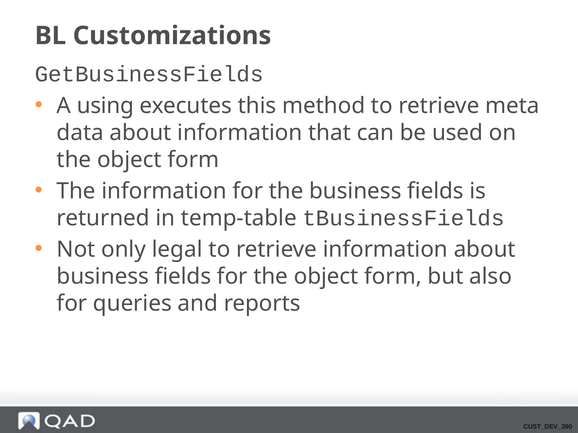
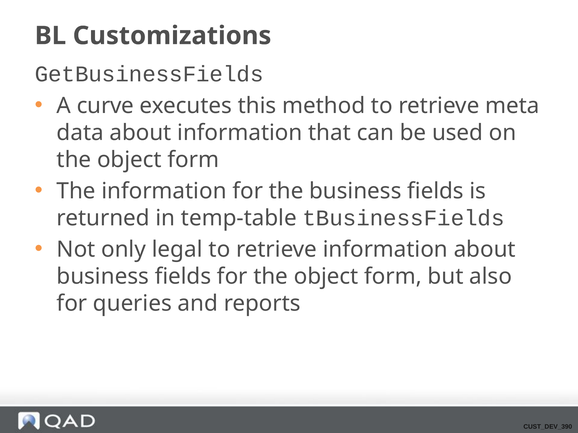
using: using -> curve
